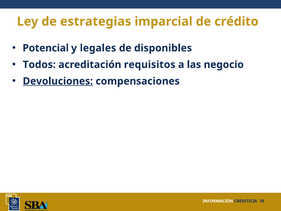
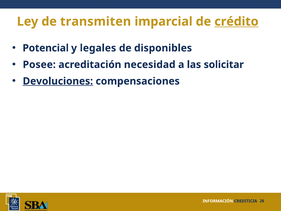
estrategias: estrategias -> transmiten
crédito underline: none -> present
Todos: Todos -> Posee
requisitos: requisitos -> necesidad
negocio: negocio -> solicitar
